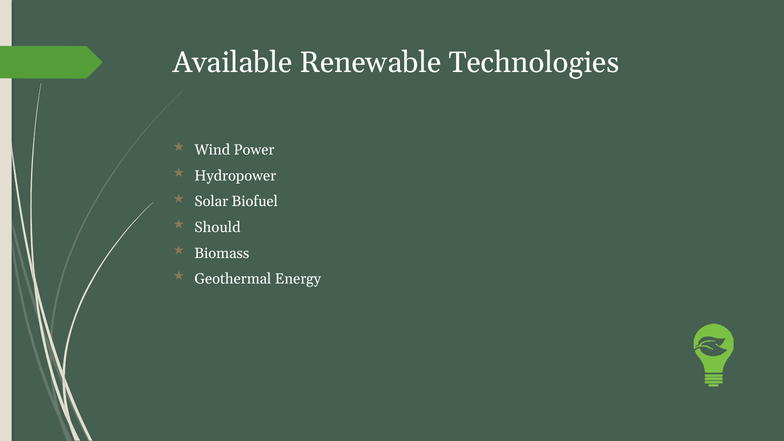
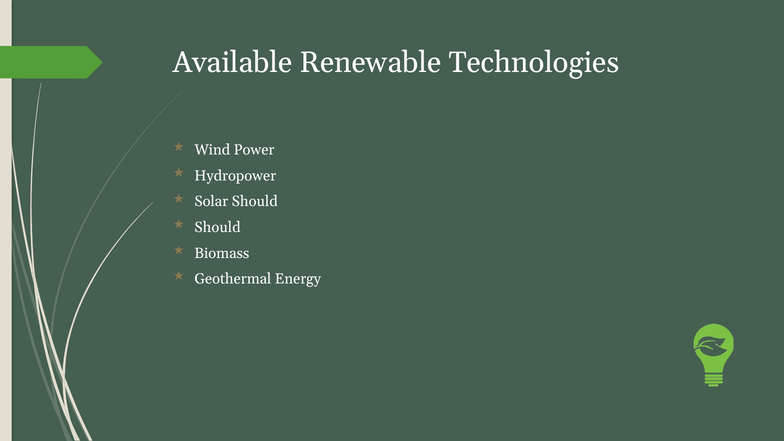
Solar Biofuel: Biofuel -> Should
